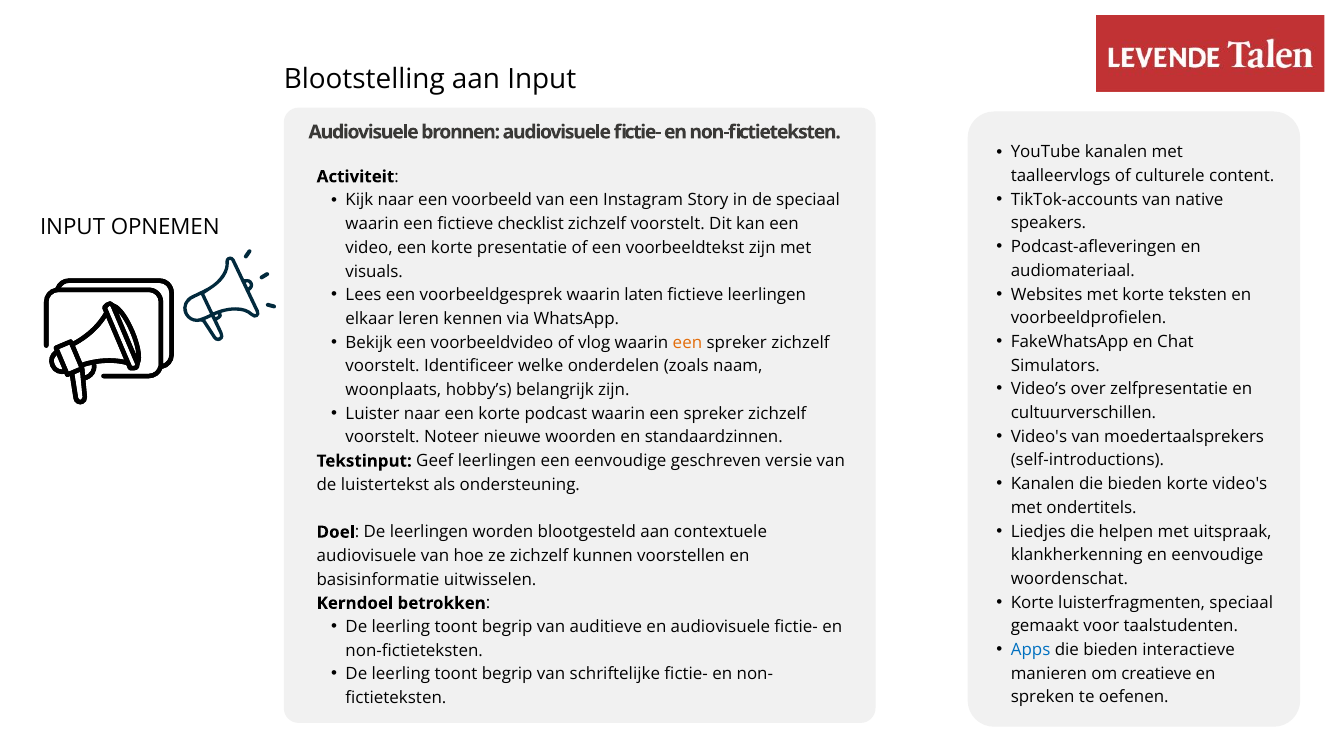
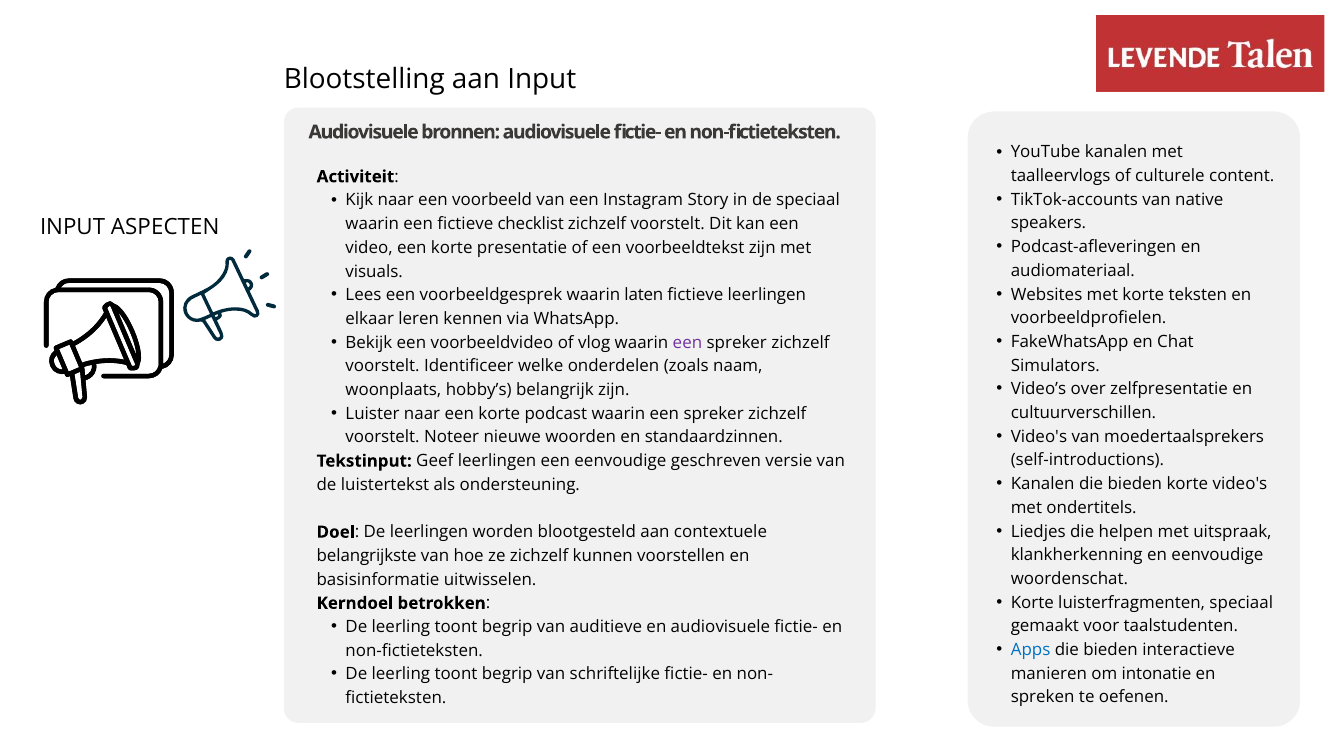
OPNEMEN: OPNEMEN -> ASPECTEN
een at (687, 343) colour: orange -> purple
audiovisuele at (367, 556): audiovisuele -> belangrijkste
creatieve: creatieve -> intonatie
